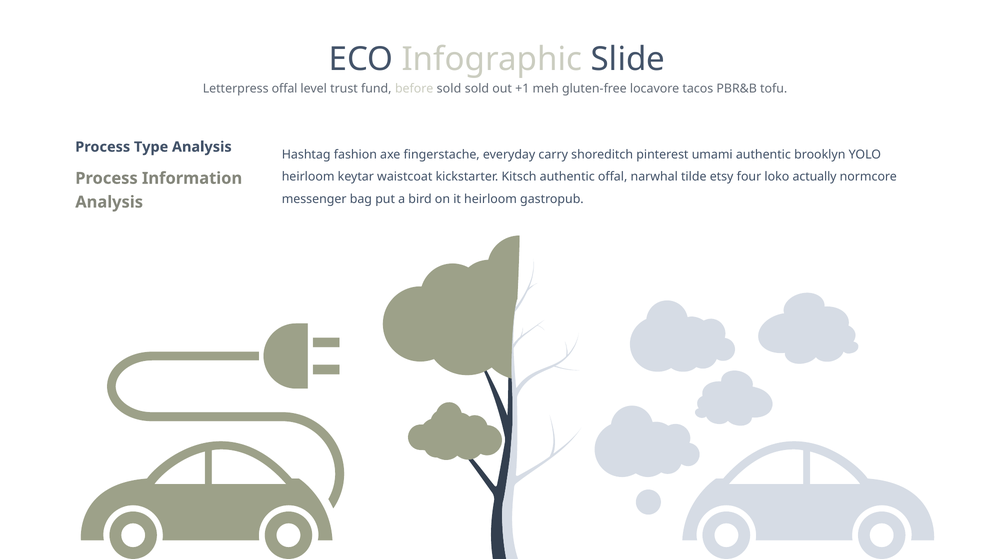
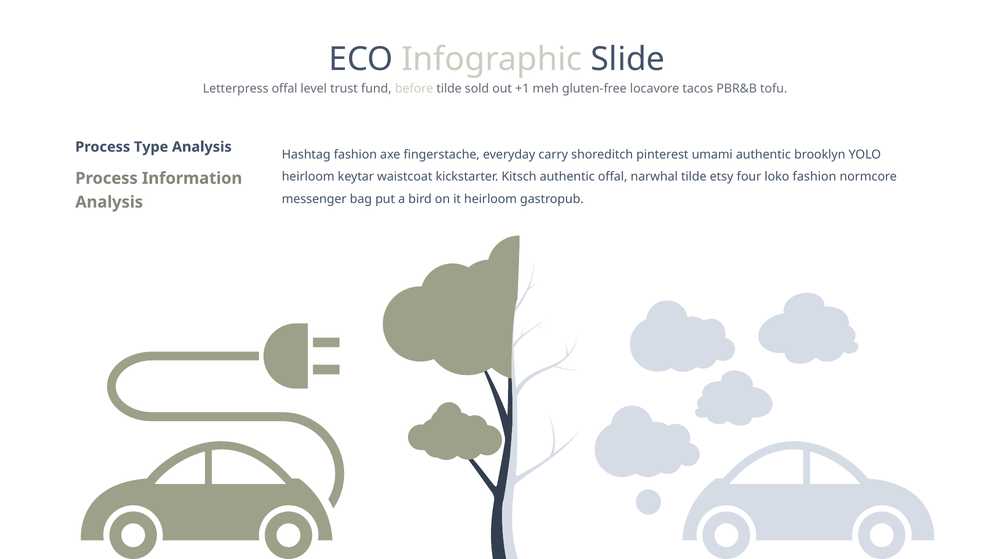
before sold: sold -> tilde
loko actually: actually -> fashion
